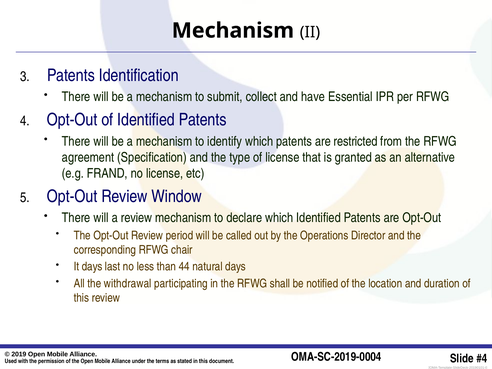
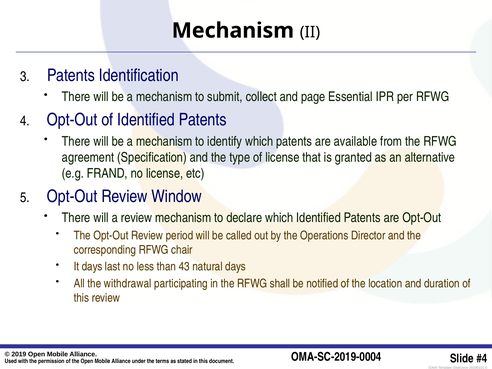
have: have -> page
restricted: restricted -> available
44: 44 -> 43
